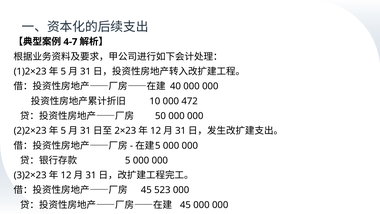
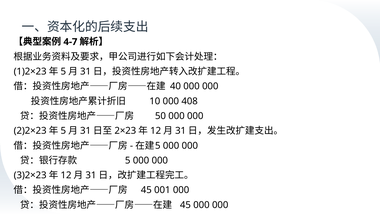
472: 472 -> 408
523: 523 -> 001
